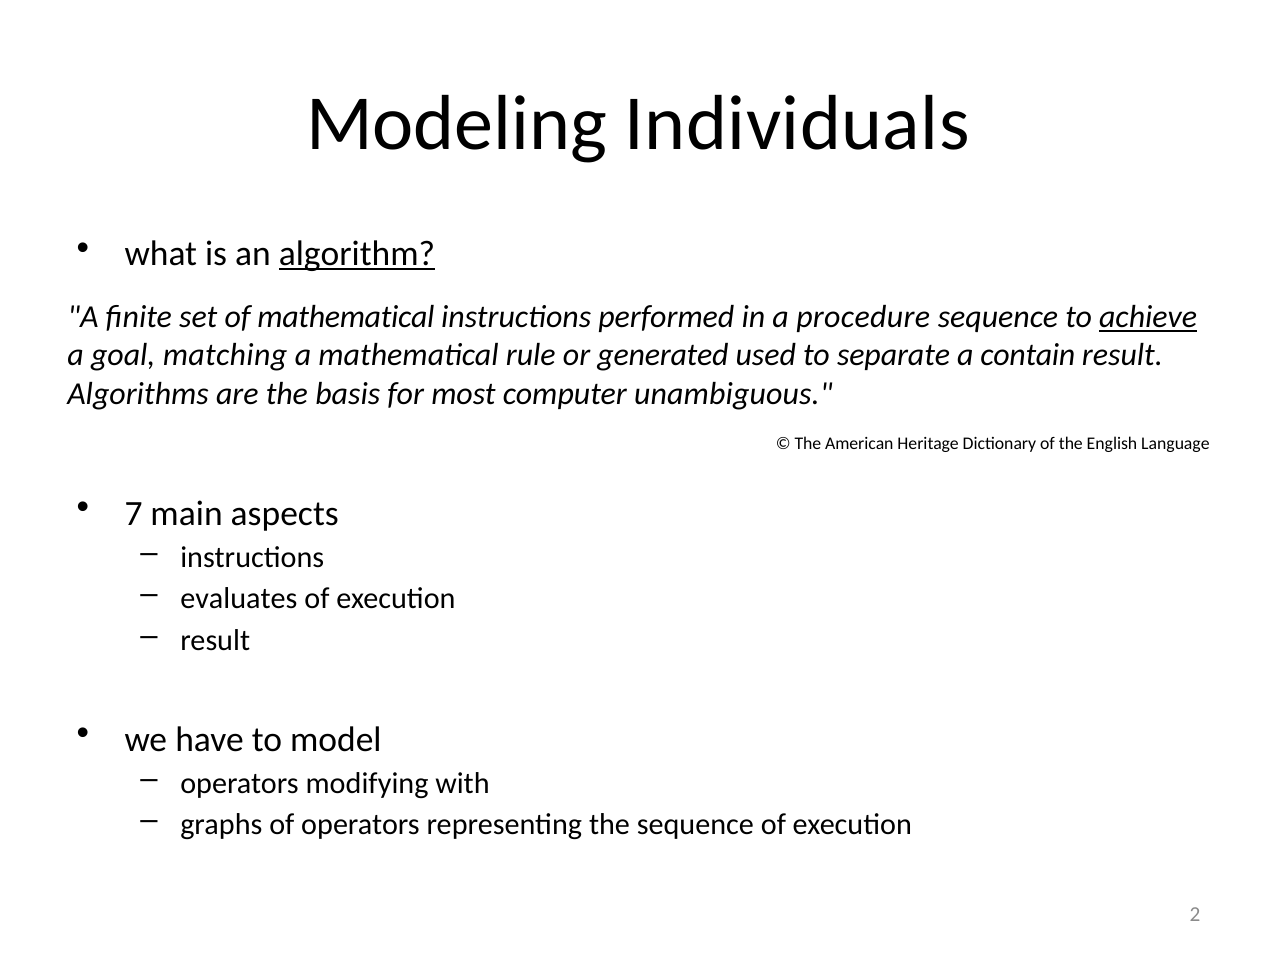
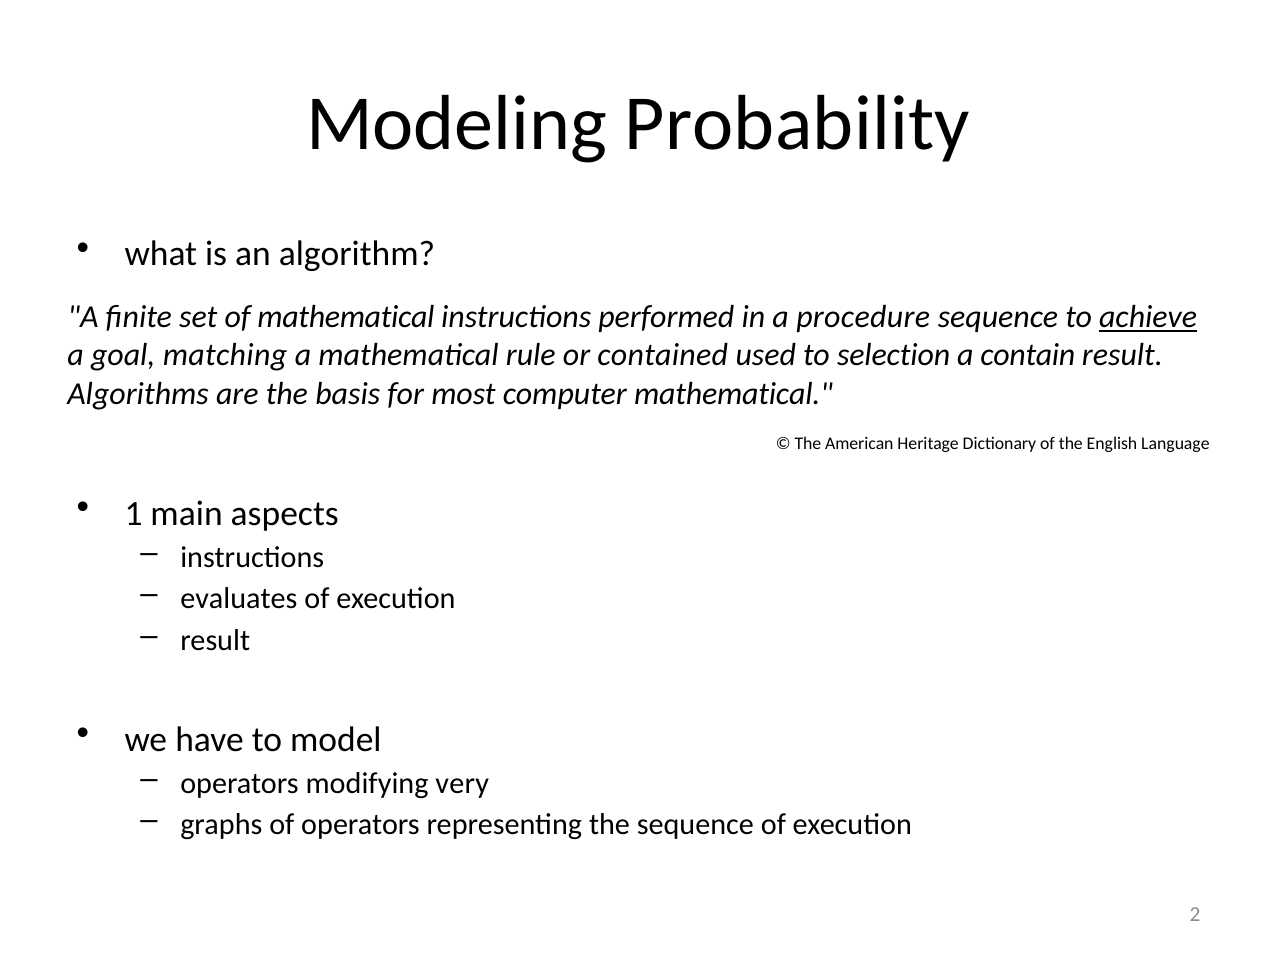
Individuals: Individuals -> Probability
algorithm underline: present -> none
generated: generated -> contained
separate: separate -> selection
computer unambiguous: unambiguous -> mathematical
7: 7 -> 1
with: with -> very
